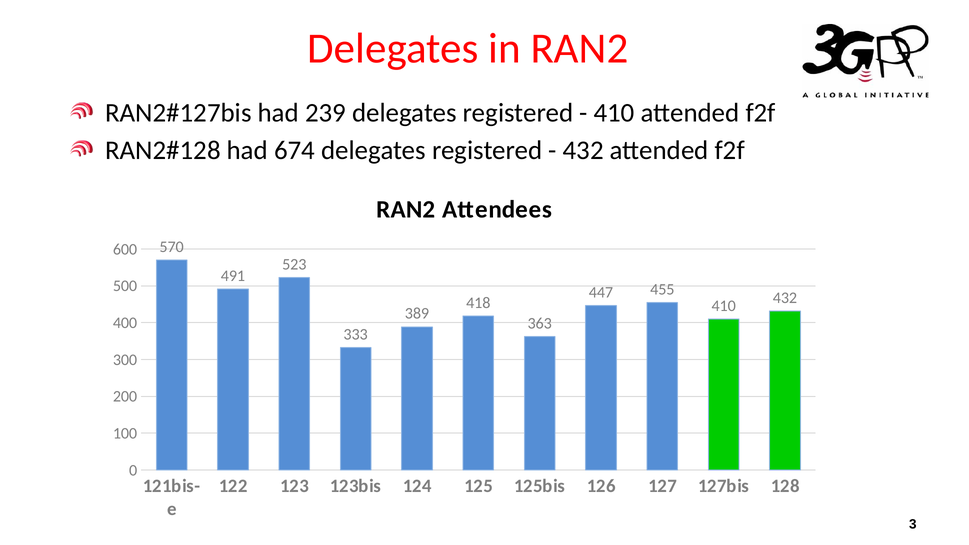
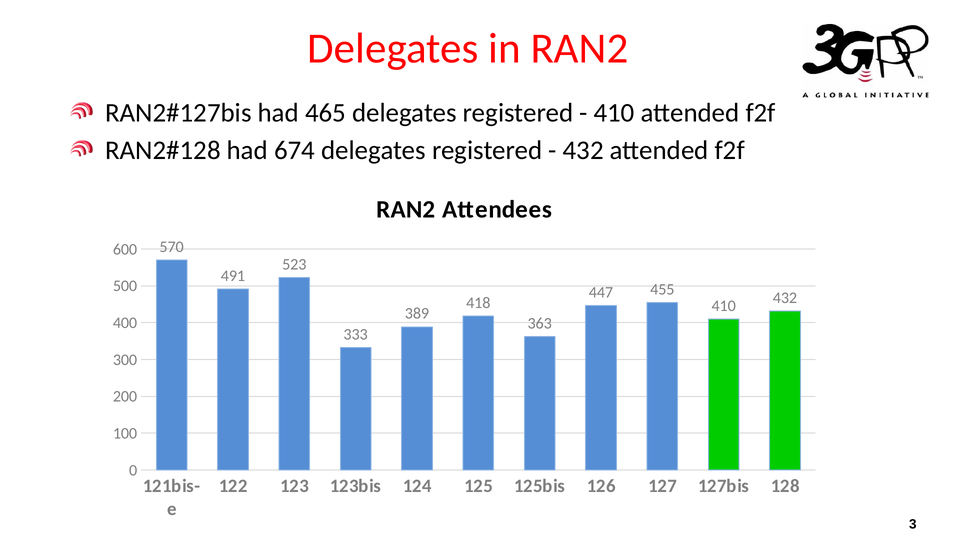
239: 239 -> 465
